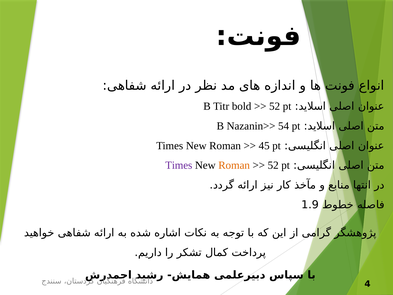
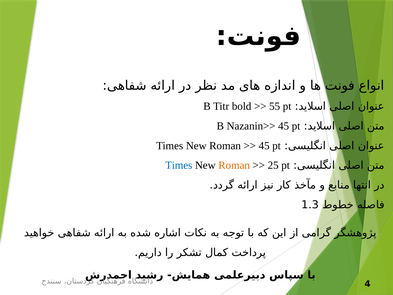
52 at (275, 106): 52 -> 55
Nazanin>> 54: 54 -> 45
Times at (179, 165) colour: purple -> blue
52 at (273, 165): 52 -> 25
1.9: 1.9 -> 1.3
